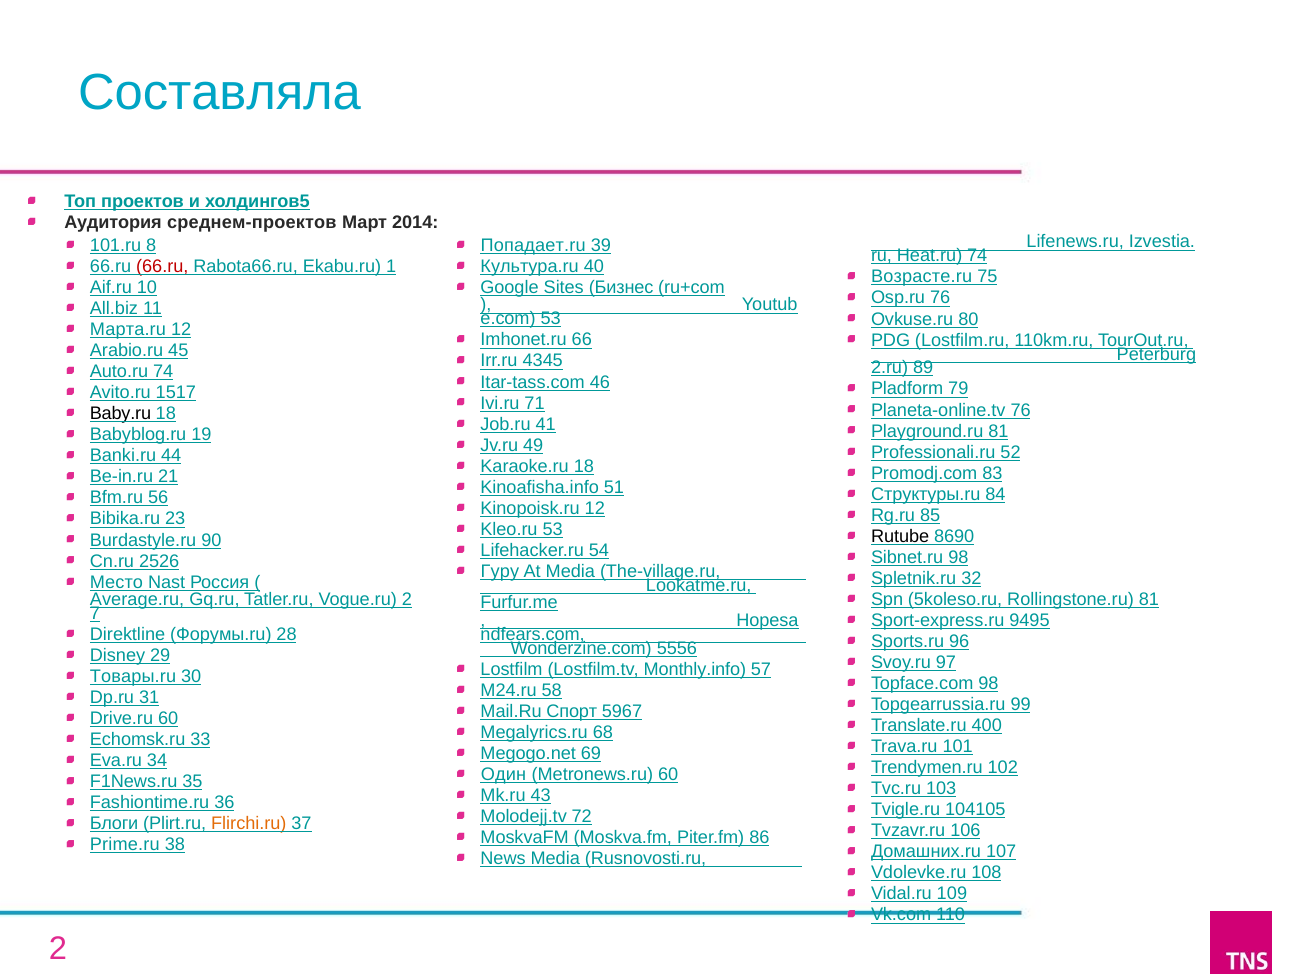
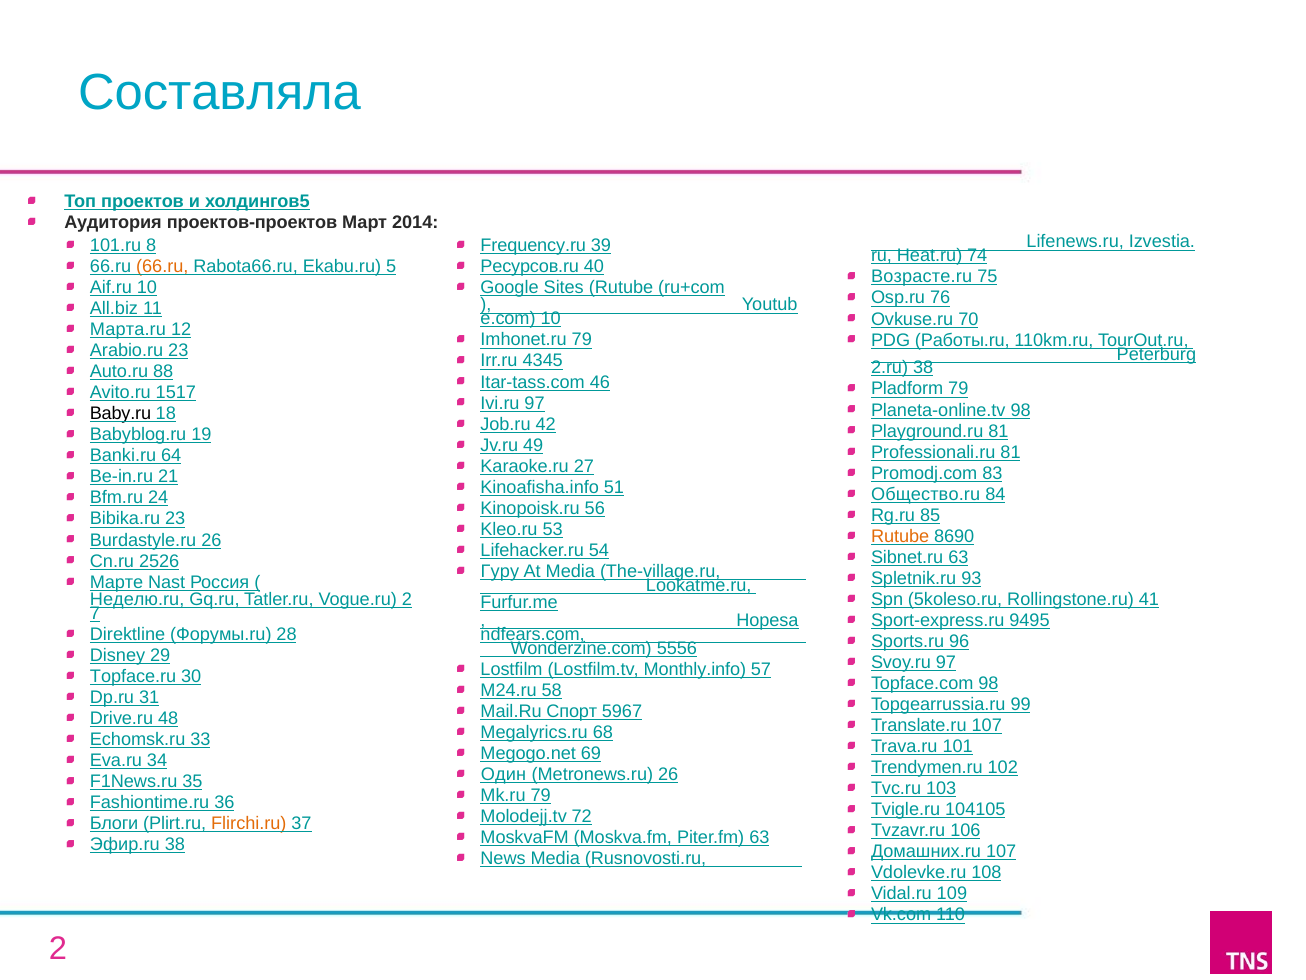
среднем-проектов: среднем-проектов -> проектов-проектов
Попадает.ru: Попадает.ru -> Frequency.ru
66.ru at (162, 266) colour: red -> orange
1: 1 -> 5
Культура.ru: Культура.ru -> Ресурсов.ru
Sites Бизнес: Бизнес -> Rutube
53 at (551, 319): 53 -> 10
80: 80 -> 70
Imhonet.ru 66: 66 -> 79
Lostfilm.ru: Lostfilm.ru -> Работы.ru
Arabio.ru 45: 45 -> 23
89 at (923, 368): 89 -> 38
Auto.ru 74: 74 -> 88
Ivi.ru 71: 71 -> 97
Planeta-online.tv 76: 76 -> 98
41: 41 -> 42
Professionali.ru 52: 52 -> 81
44: 44 -> 64
Karaoke.ru 18: 18 -> 27
Структуры.ru: Структуры.ru -> Общество.ru
Bfm.ru 56: 56 -> 24
Kinopoisk.ru 12: 12 -> 56
Rutube at (900, 536) colour: black -> orange
Burdastyle.ru 90: 90 -> 26
Sibnet.ru 98: 98 -> 63
32: 32 -> 93
Место: Место -> Марте
Rollingstone.ru 81: 81 -> 41
Average.ru: Average.ru -> Неделю.ru
Товары.ru: Товары.ru -> Topface.ru
Drive.ru 60: 60 -> 48
Translate.ru 400: 400 -> 107
Metronews.ru 60: 60 -> 26
Mk.ru 43: 43 -> 79
Piter.fm 86: 86 -> 63
Prime.ru: Prime.ru -> Эфир.ru
